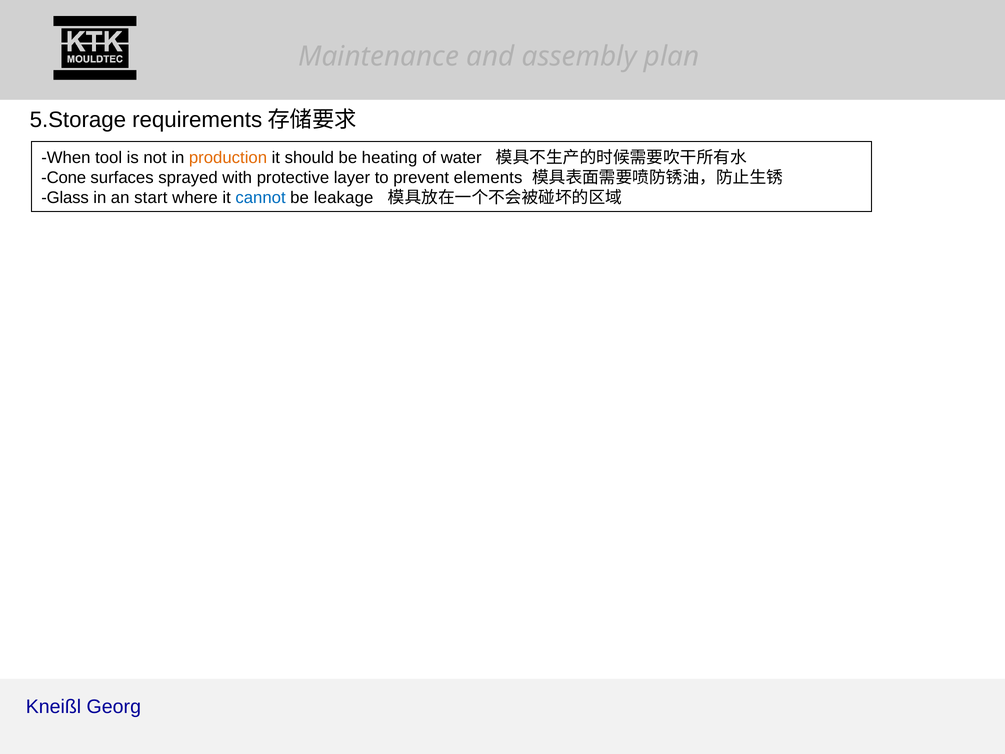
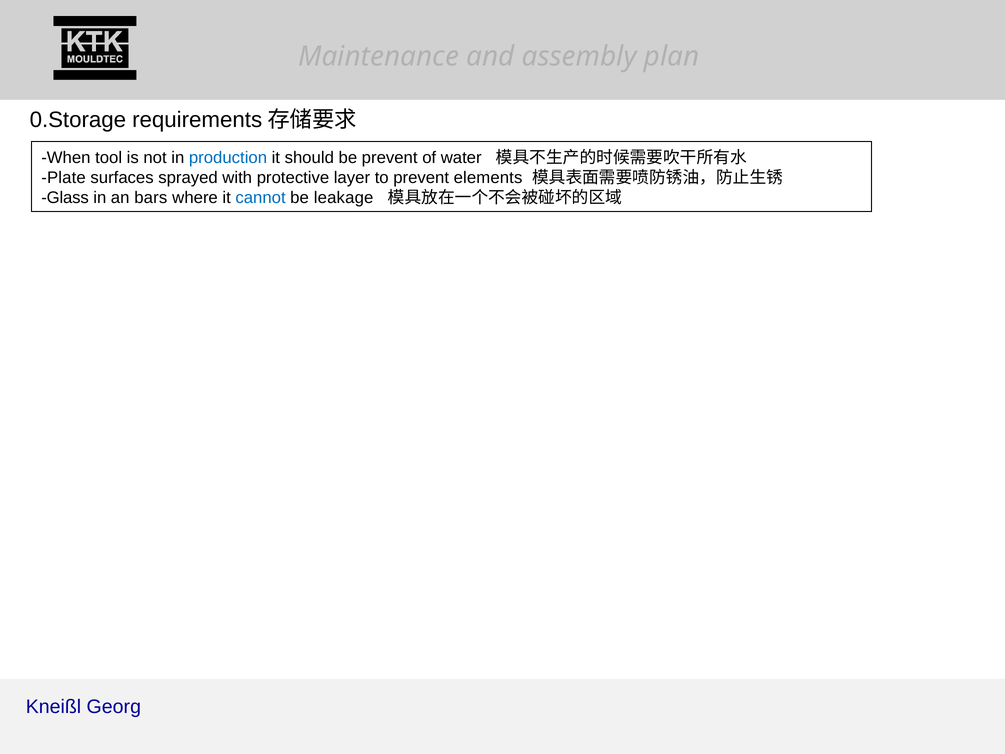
5.Storage: 5.Storage -> 0.Storage
production colour: orange -> blue
be heating: heating -> prevent
Cone: Cone -> Plate
start: start -> bars
